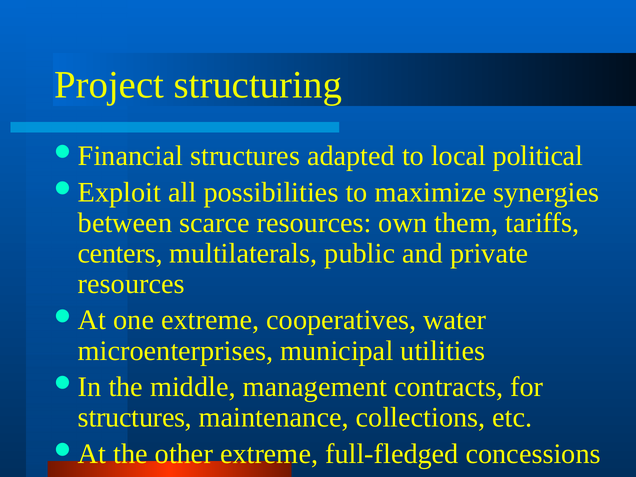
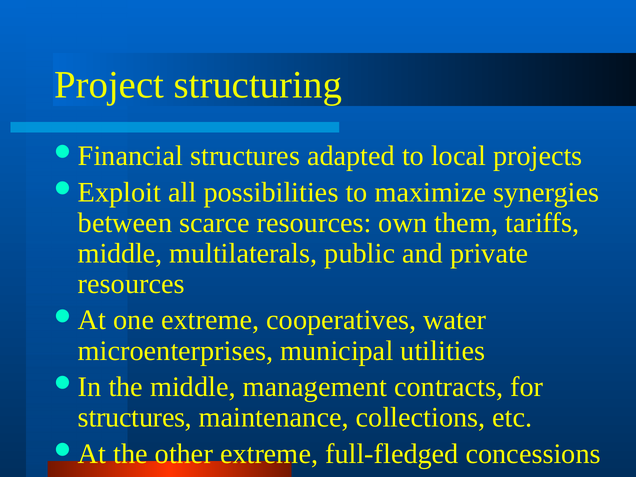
political: political -> projects
centers at (120, 253): centers -> middle
